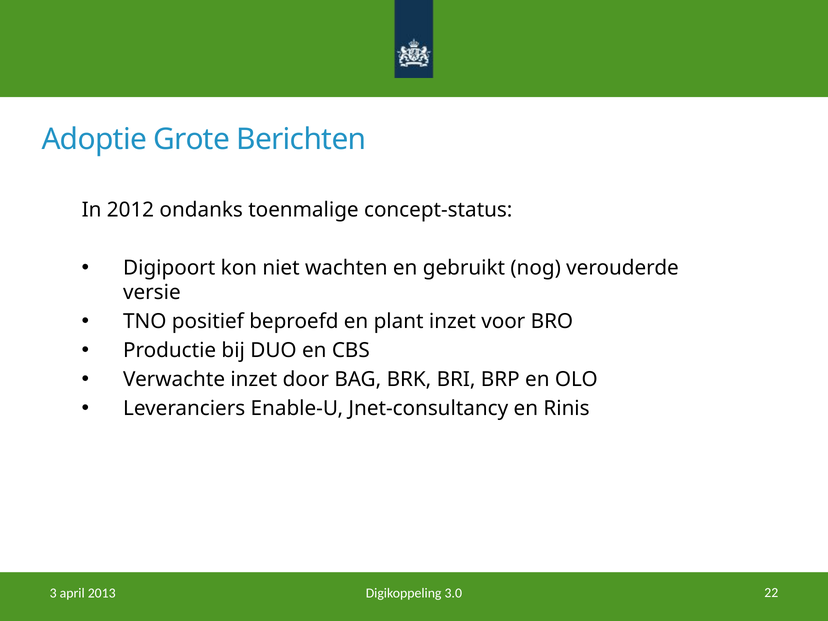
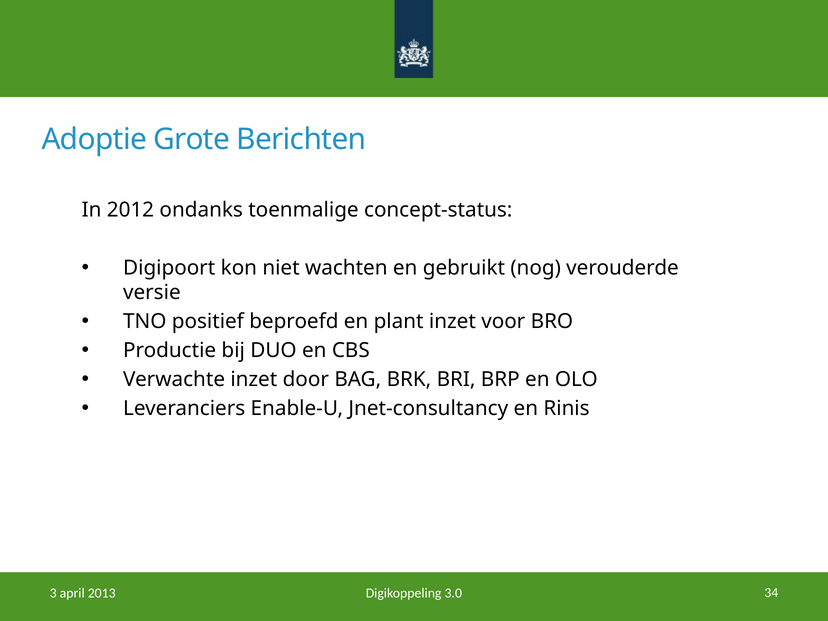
22: 22 -> 34
